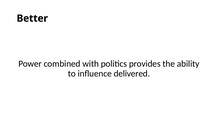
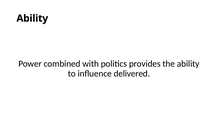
Better at (32, 18): Better -> Ability
